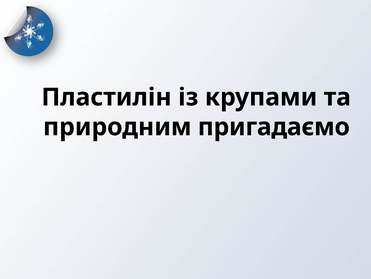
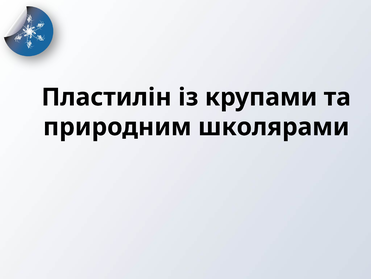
пригадаємо: пригадаємо -> школярами
